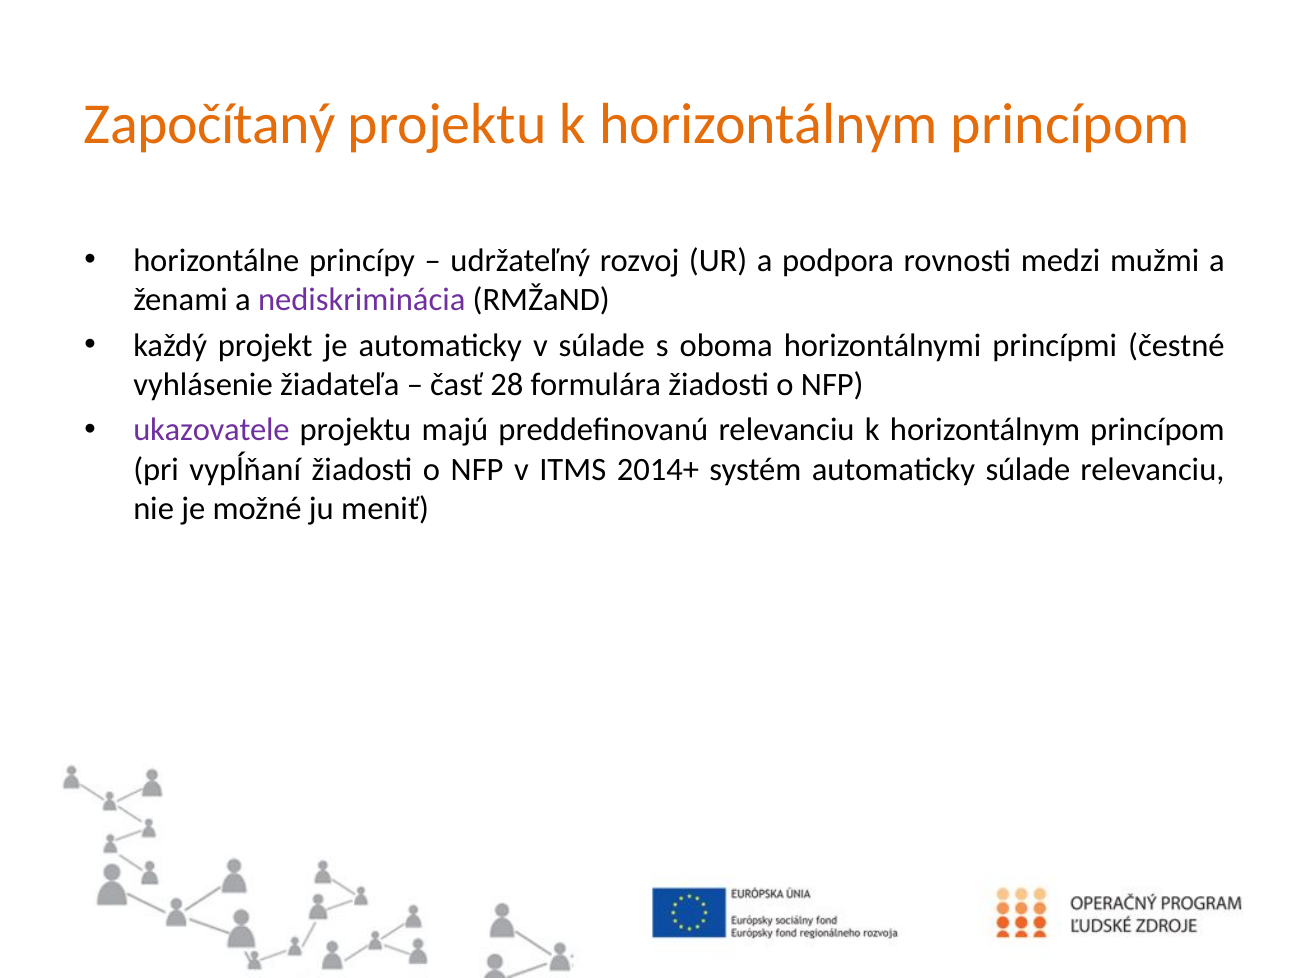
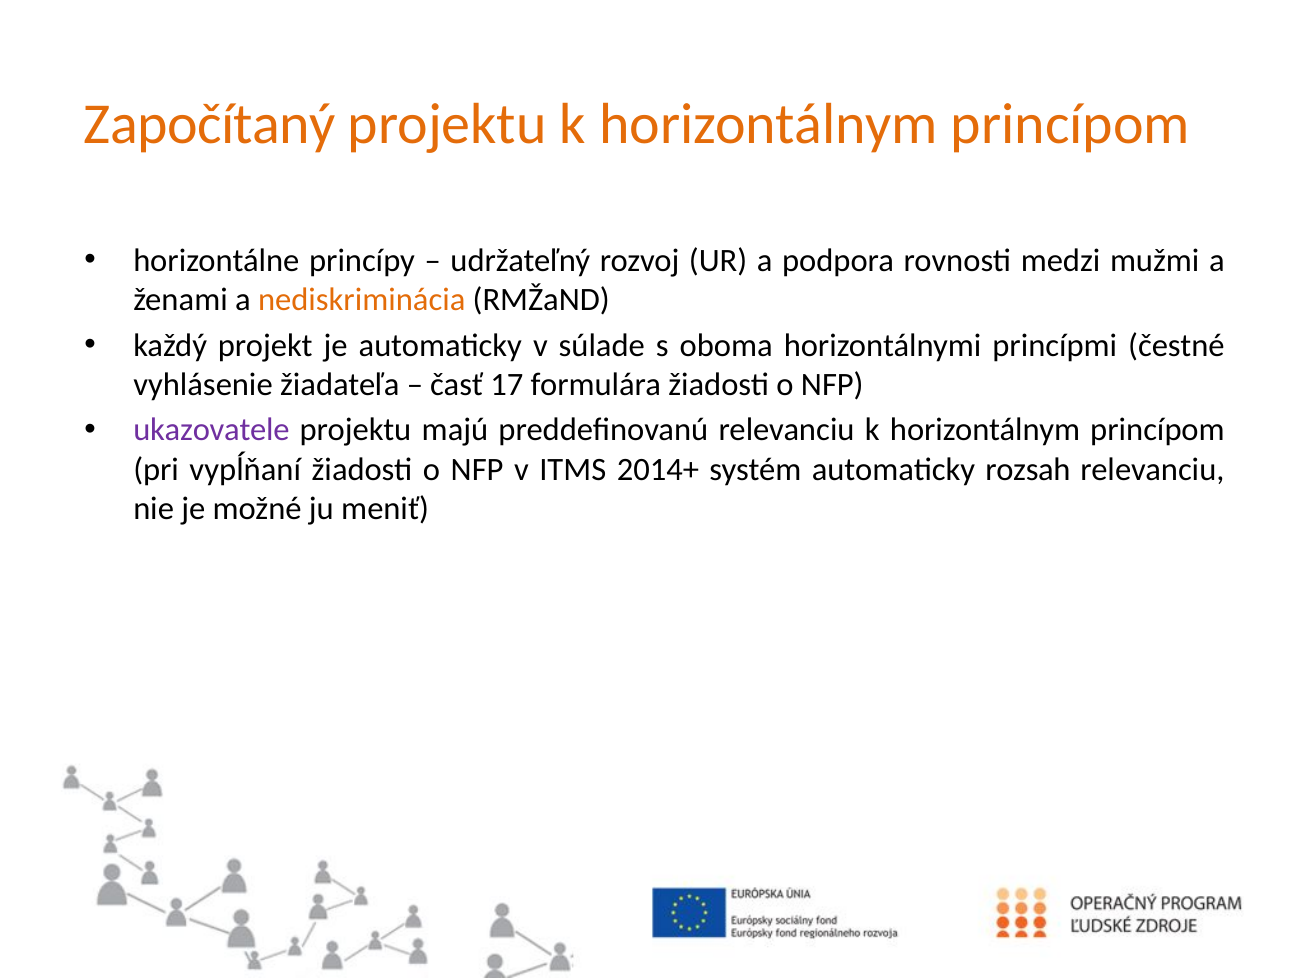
nediskriminácia colour: purple -> orange
28: 28 -> 17
automaticky súlade: súlade -> rozsah
